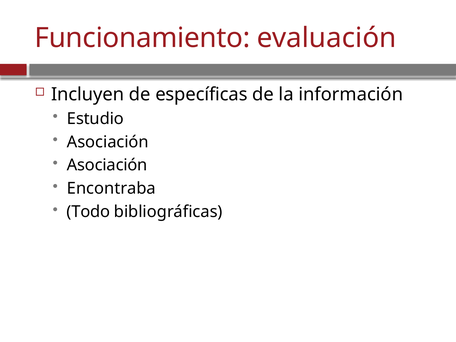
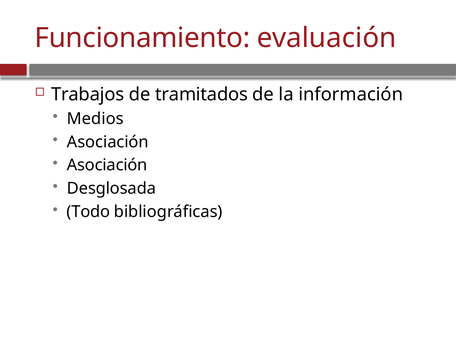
Incluyen: Incluyen -> Trabajos
específicas: específicas -> tramitados
Estudio: Estudio -> Medios
Encontraba: Encontraba -> Desglosada
